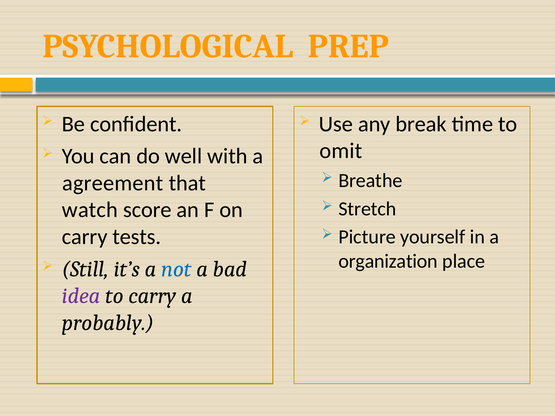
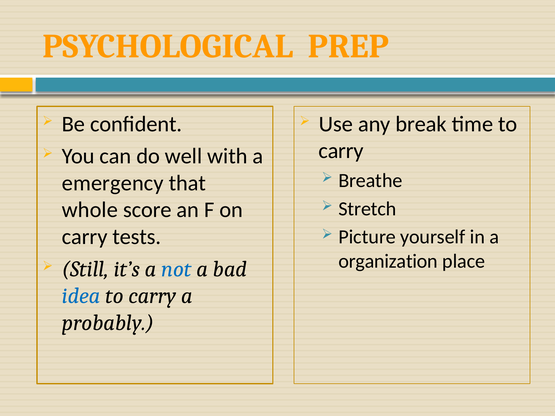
omit at (341, 151): omit -> carry
agreement: agreement -> emergency
watch: watch -> whole
idea colour: purple -> blue
